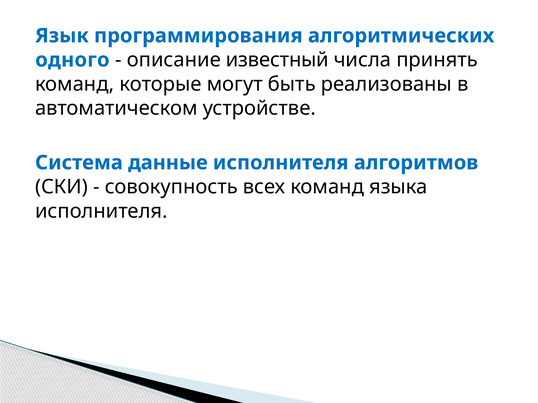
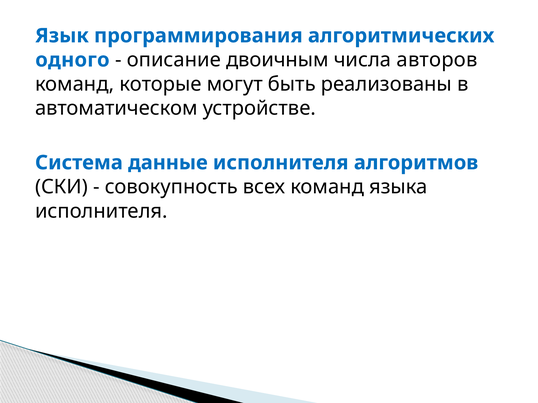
известный: известный -> двоичным
принять: принять -> авторов
